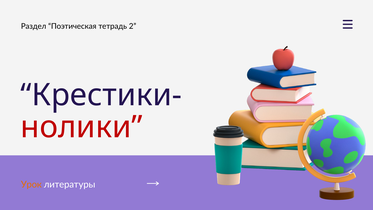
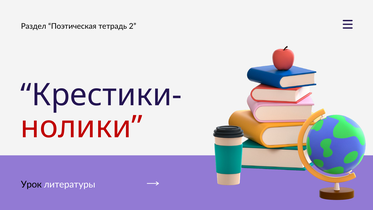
Урок colour: orange -> black
